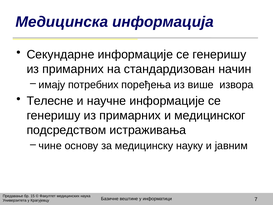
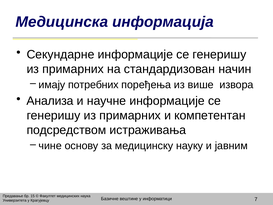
Телесне: Телесне -> Анализа
медицинског: медицинског -> компетентан
